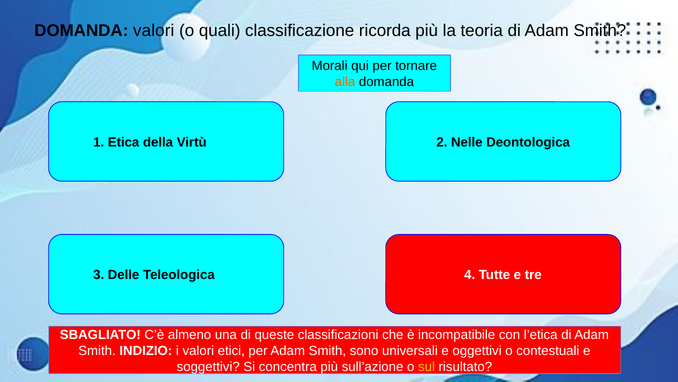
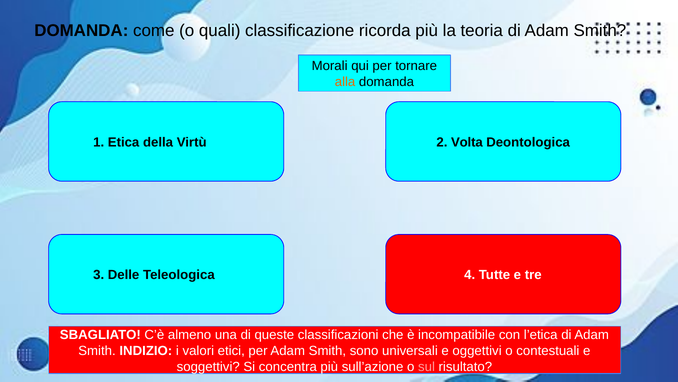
DOMANDA valori: valori -> come
Nelle: Nelle -> Volta
sul colour: yellow -> pink
